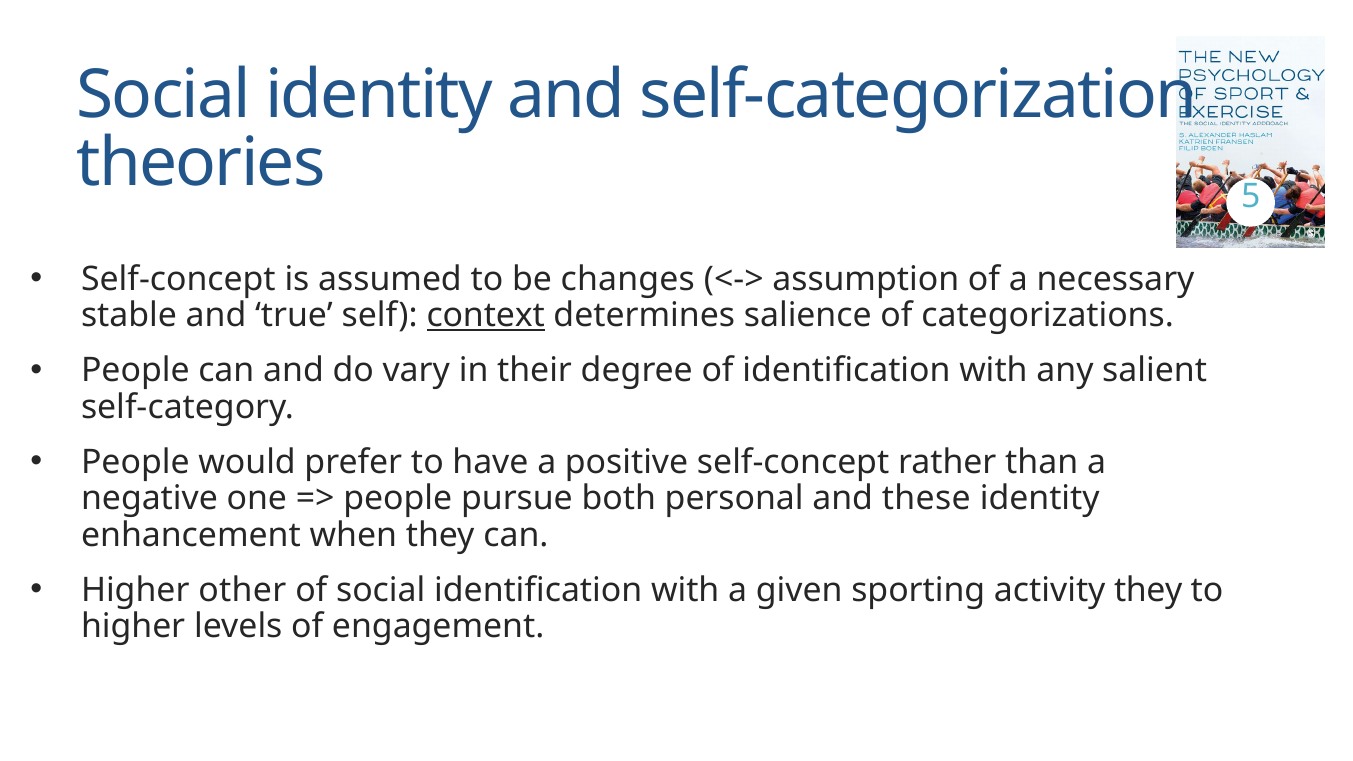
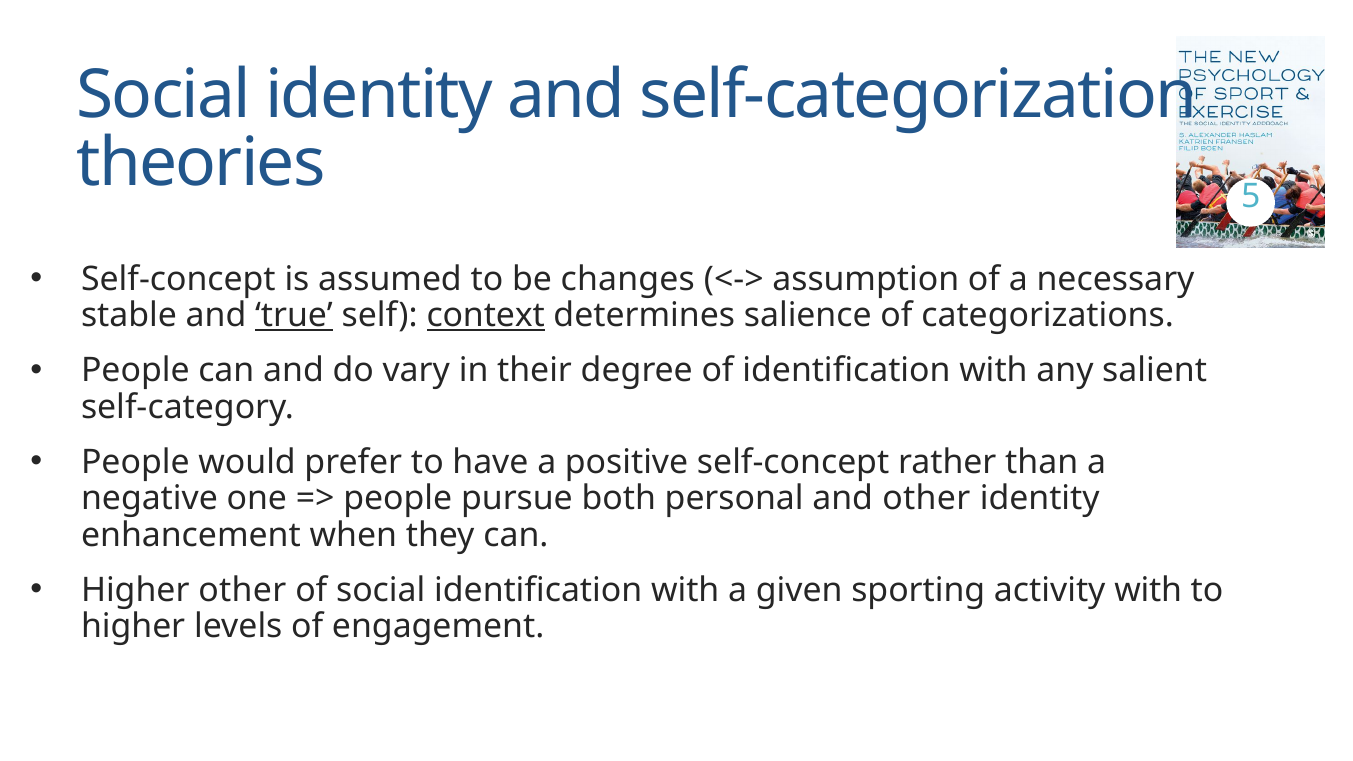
true underline: none -> present
and these: these -> other
activity they: they -> with
